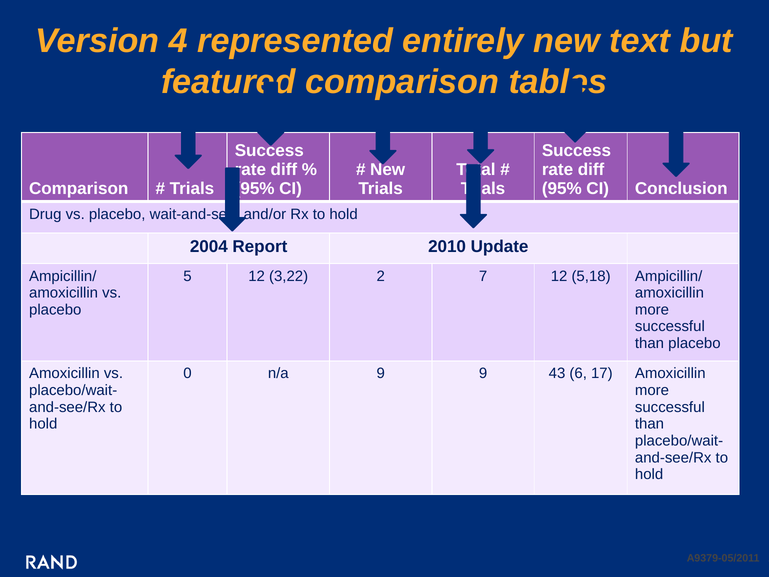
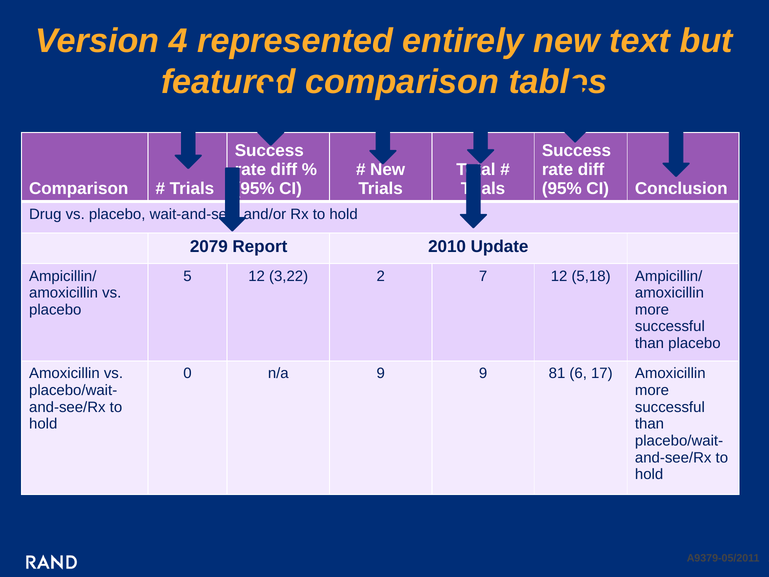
2004: 2004 -> 2079
43: 43 -> 81
